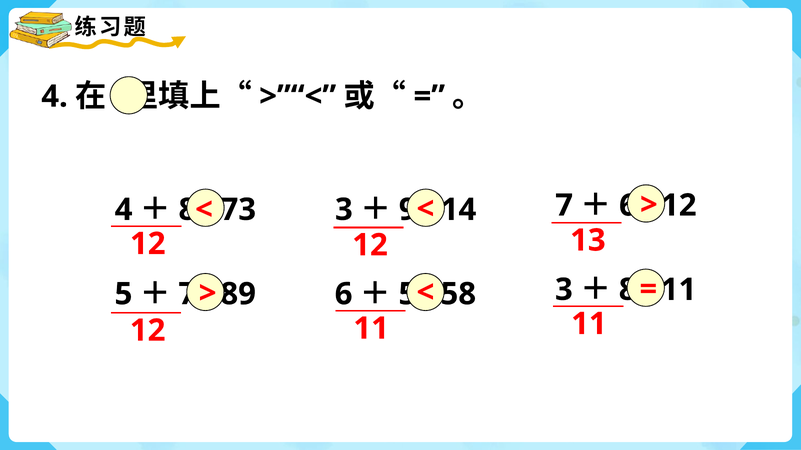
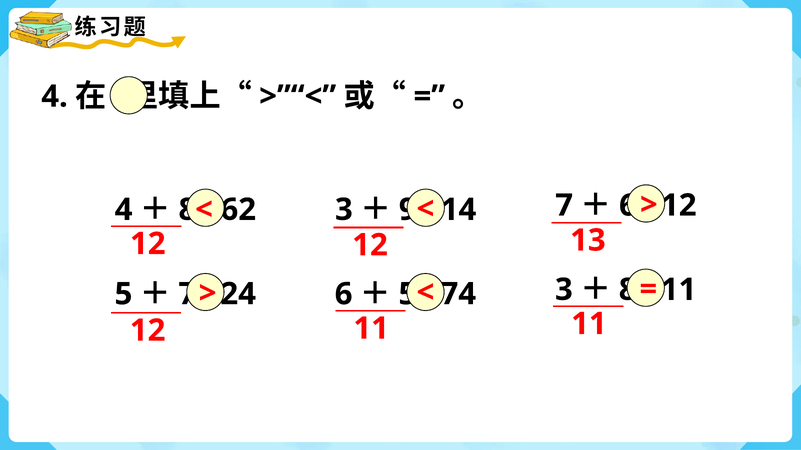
73: 73 -> 62
89: 89 -> 24
58: 58 -> 74
